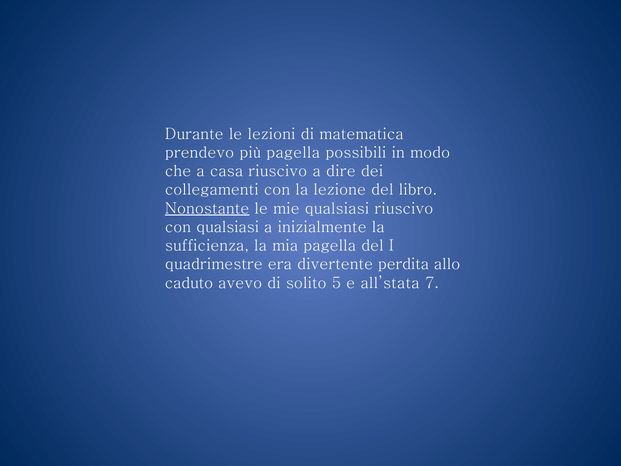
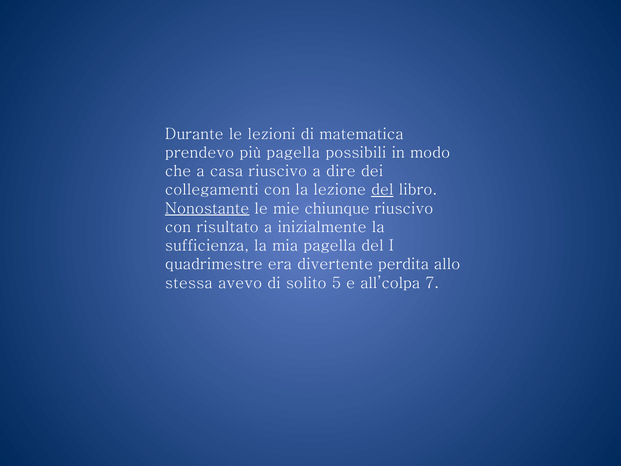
del at (382, 190) underline: none -> present
mie qualsiasi: qualsiasi -> chiunque
con qualsiasi: qualsiasi -> risultato
caduto: caduto -> stessa
all’stata: all’stata -> all’colpa
